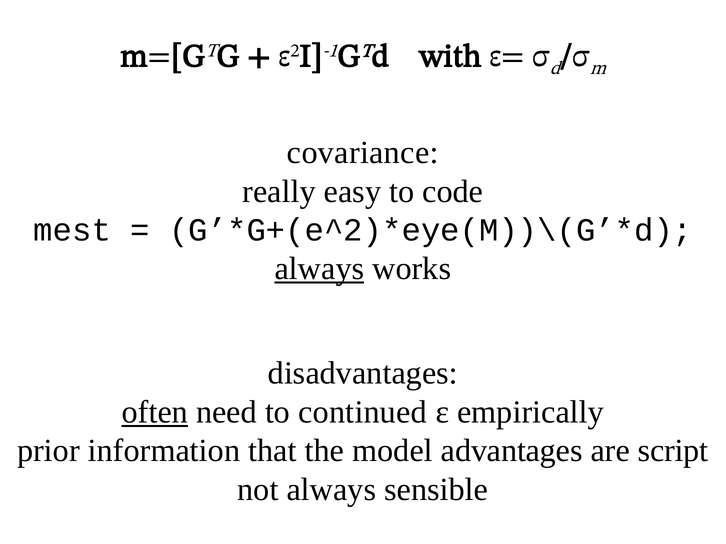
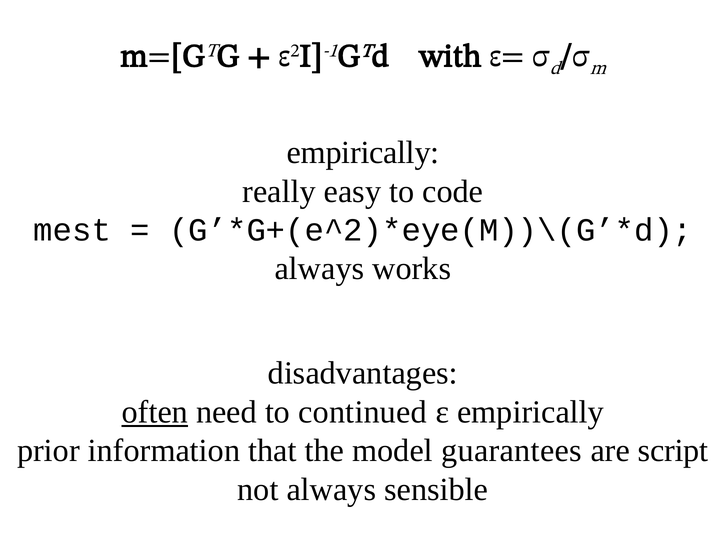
covariance at (363, 153): covariance -> empirically
always at (319, 269) underline: present -> none
advantages: advantages -> guarantees
